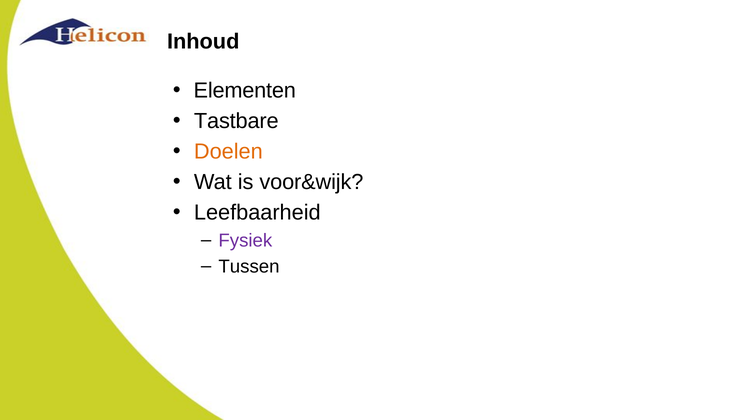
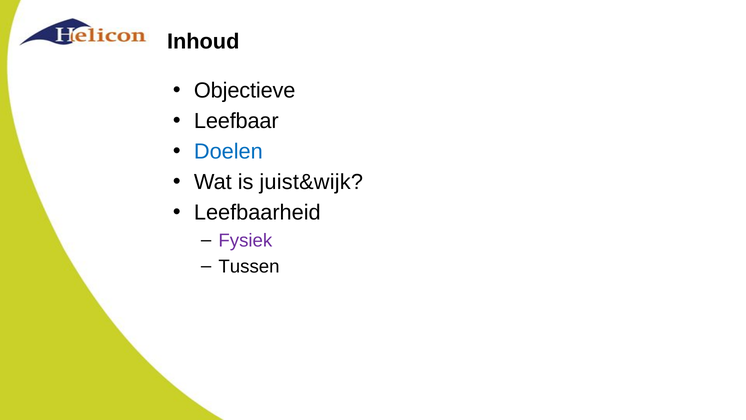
Elementen: Elementen -> Objectieve
Tastbare: Tastbare -> Leefbaar
Doelen colour: orange -> blue
voor&wijk: voor&wijk -> juist&wijk
